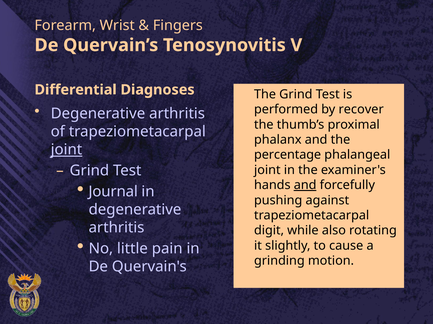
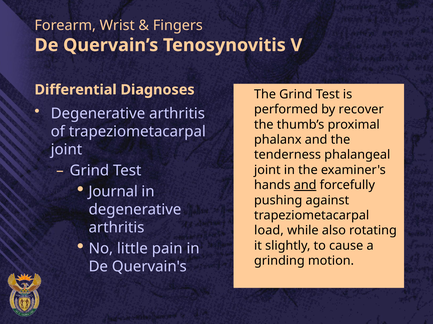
joint at (66, 150) underline: present -> none
percentage: percentage -> tenderness
digit: digit -> load
